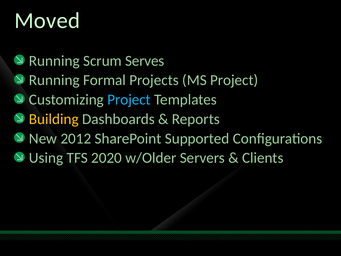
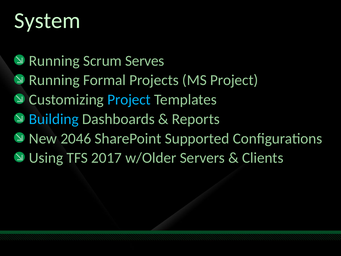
Moved: Moved -> System
Building colour: yellow -> light blue
2012: 2012 -> 2046
2020: 2020 -> 2017
